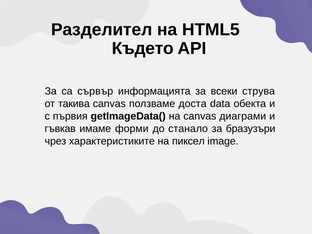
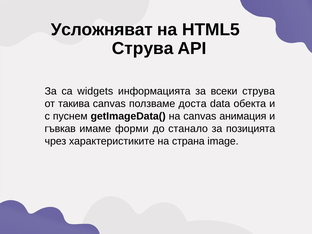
Разделител: Разделител -> Усложняват
Където at (143, 48): Където -> Струва
сървър: сървър -> widgets
първия: първия -> пуснем
диаграми: диаграми -> анимация
бразузъри: бразузъри -> позицията
пиксел: пиксел -> страна
